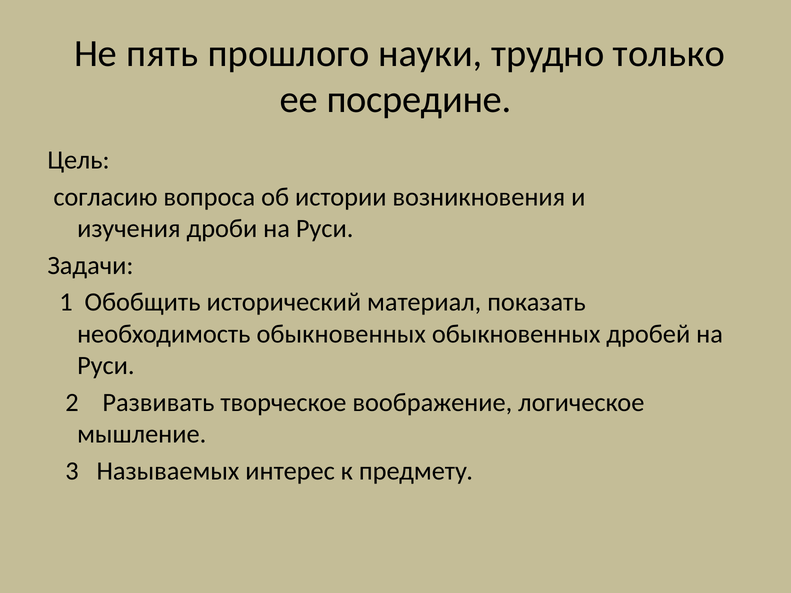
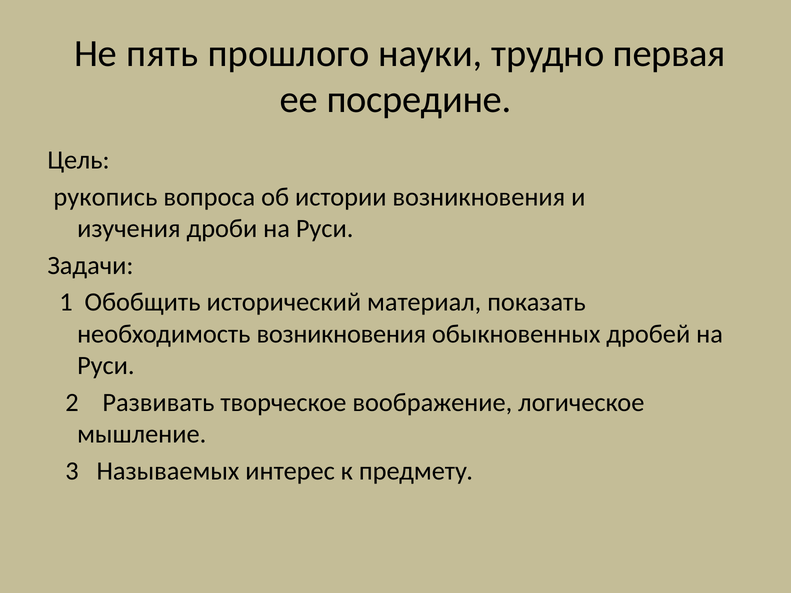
только: только -> первая
согласию: согласию -> рукопись
необходимость обыкновенных: обыкновенных -> возникновения
